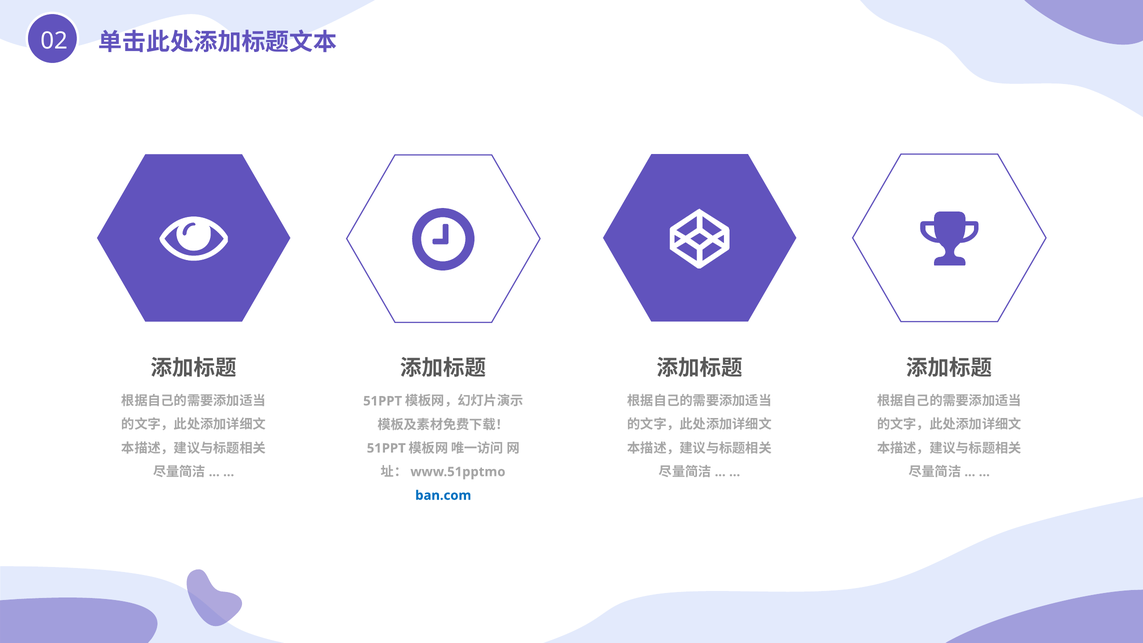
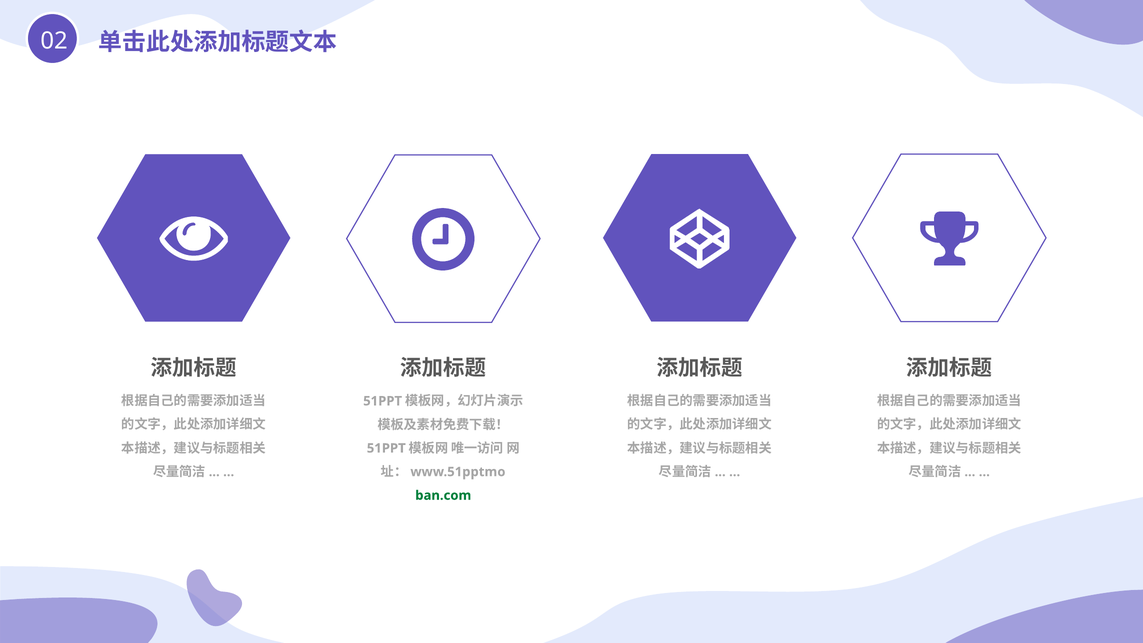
ban.com colour: blue -> green
